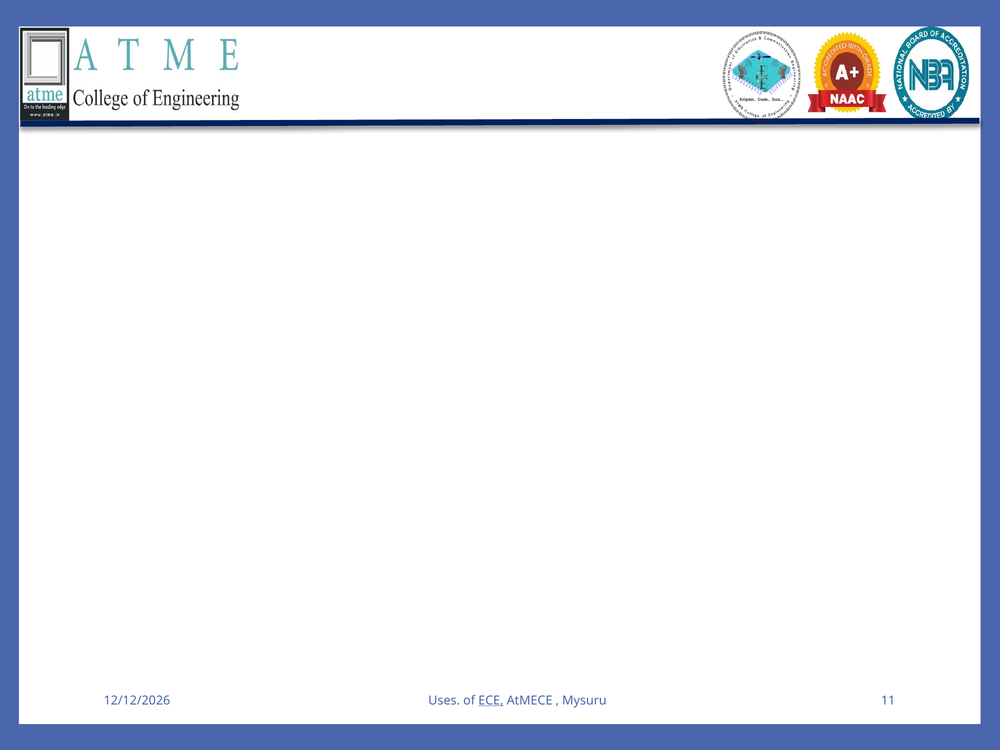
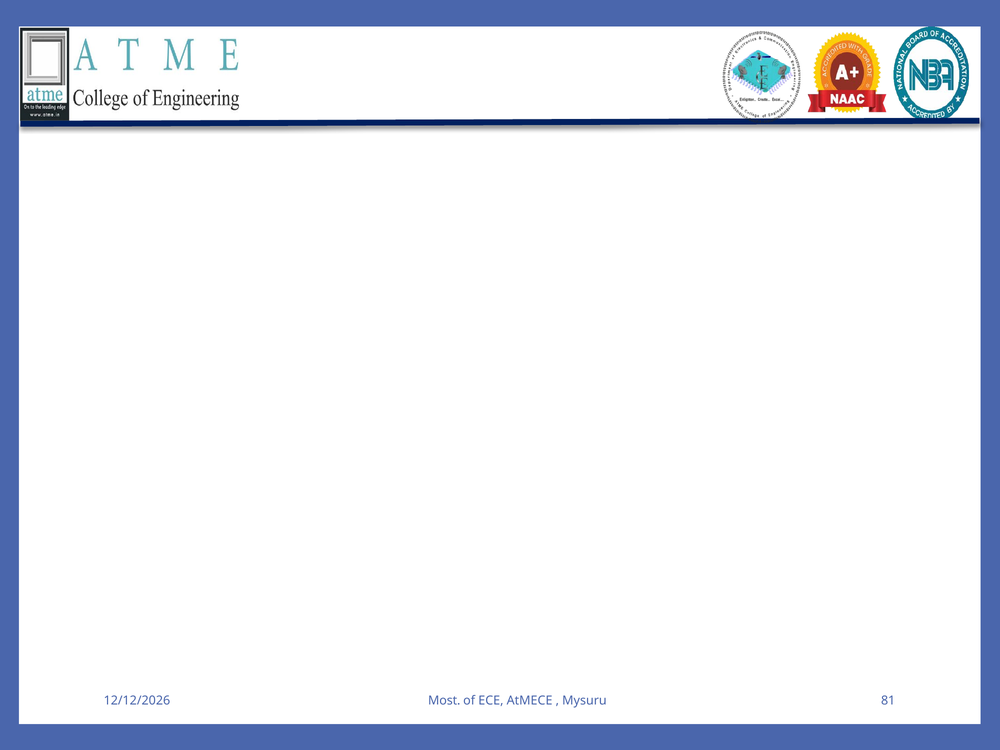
Uses: Uses -> Most
ECE underline: present -> none
11: 11 -> 81
